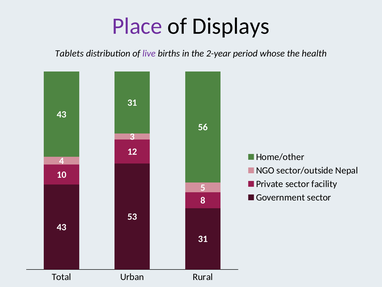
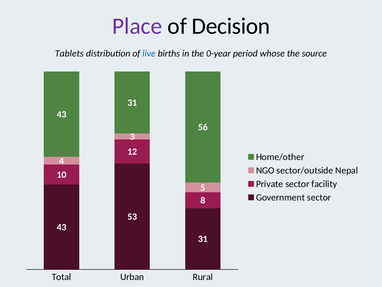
Displays: Displays -> Decision
live colour: purple -> blue
2-year: 2-year -> 0-year
health: health -> source
